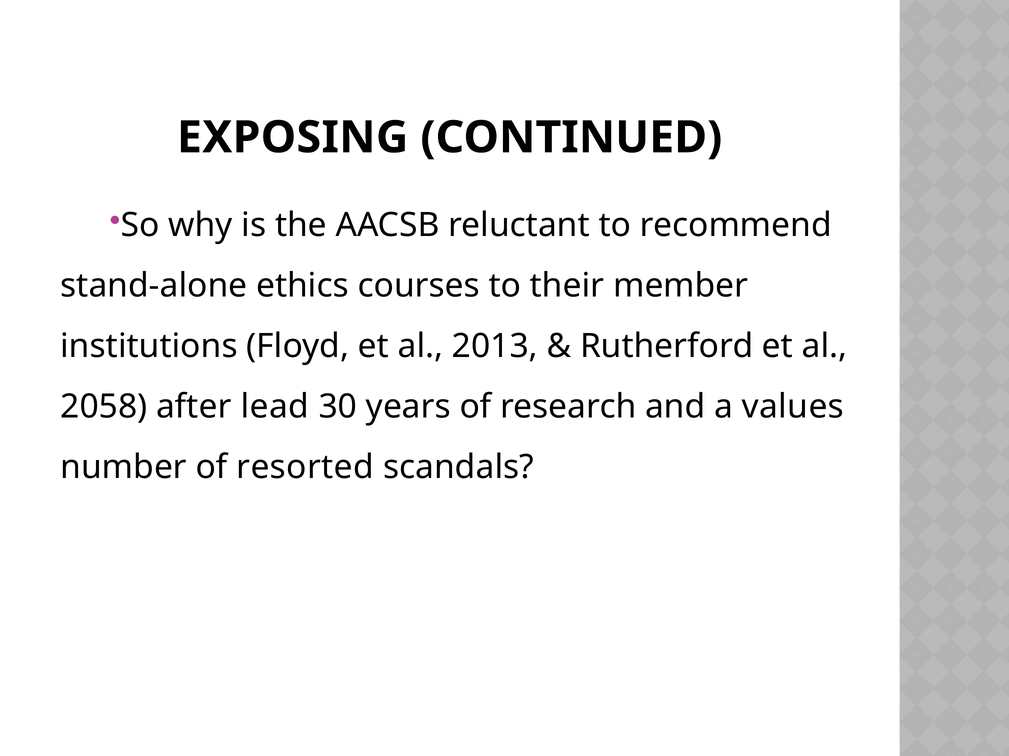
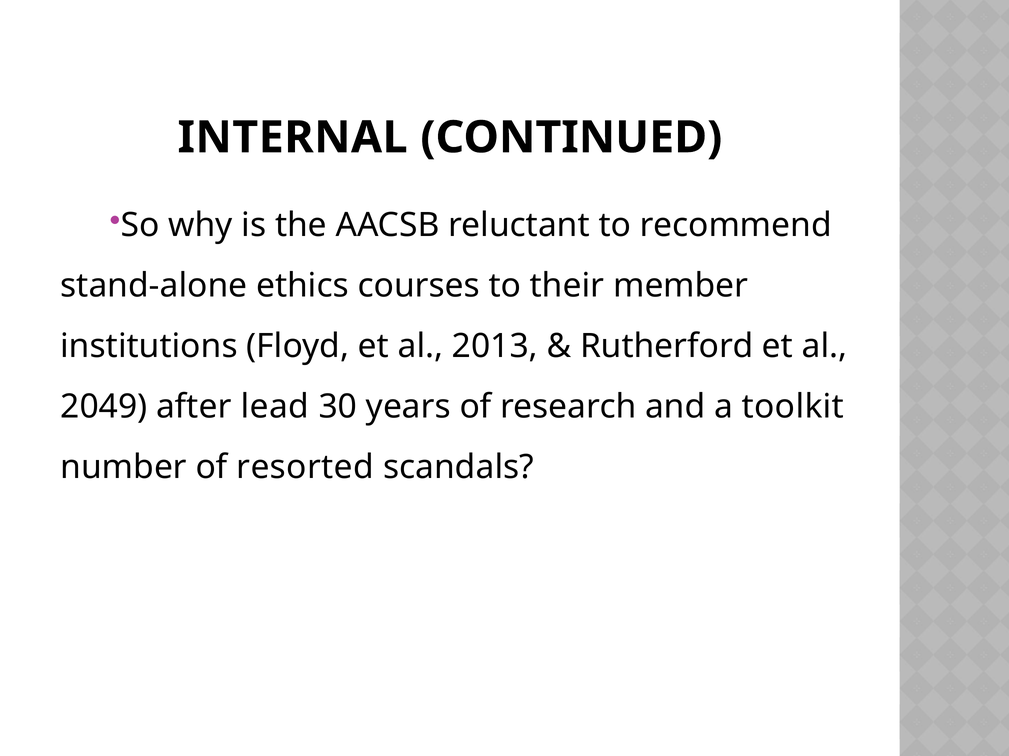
EXPOSING: EXPOSING -> INTERNAL
2058: 2058 -> 2049
values: values -> toolkit
